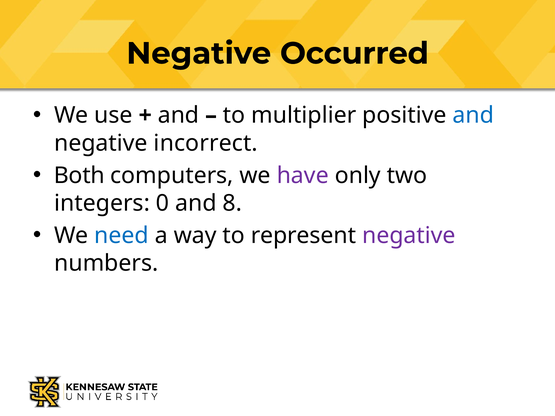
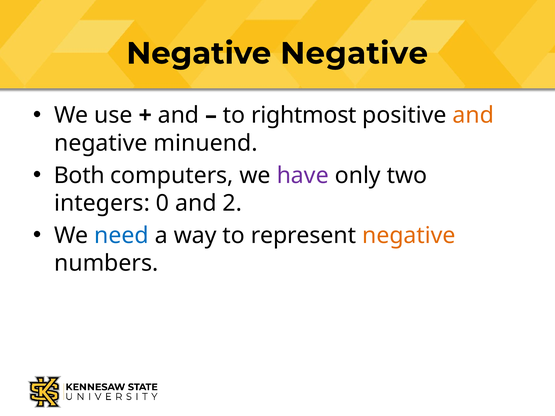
Negative Occurred: Occurred -> Negative
multiplier: multiplier -> rightmost
and at (473, 115) colour: blue -> orange
incorrect: incorrect -> minuend
8: 8 -> 2
negative at (409, 236) colour: purple -> orange
